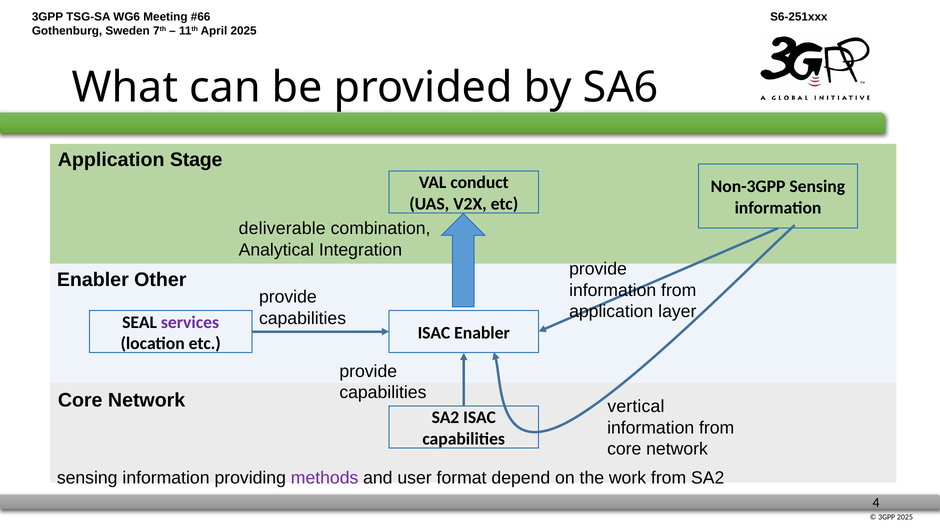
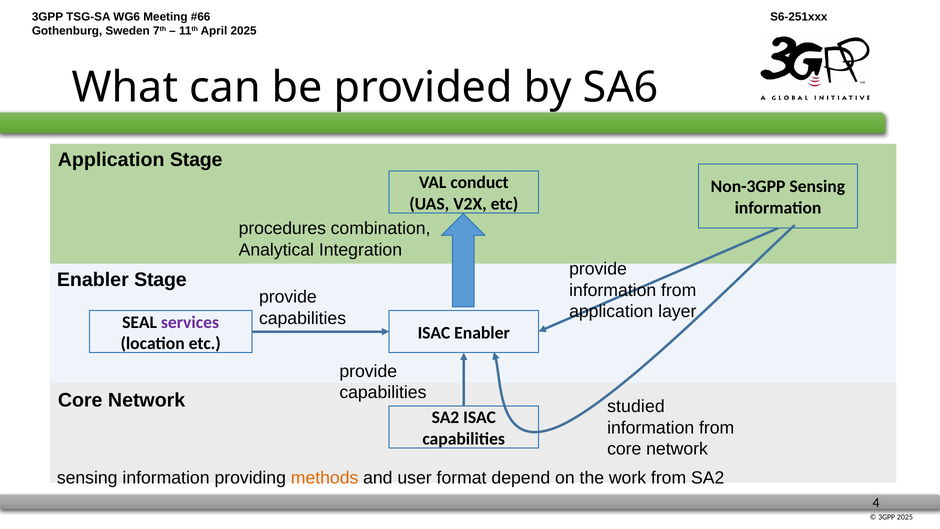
deliverable: deliverable -> procedures
Enabler Other: Other -> Stage
vertical: vertical -> studied
methods colour: purple -> orange
